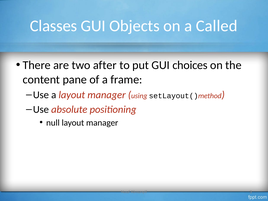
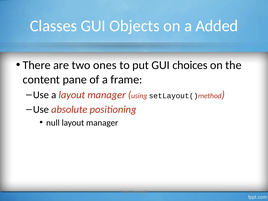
Called: Called -> Added
after: after -> ones
